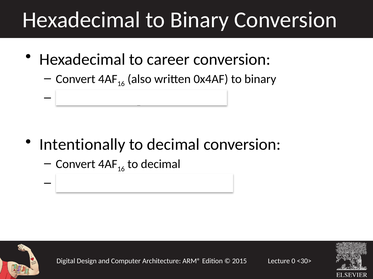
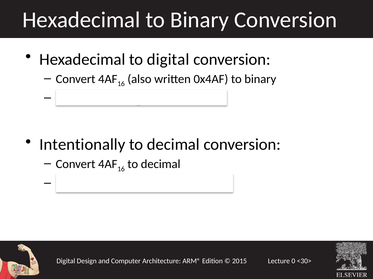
to career: career -> digital
